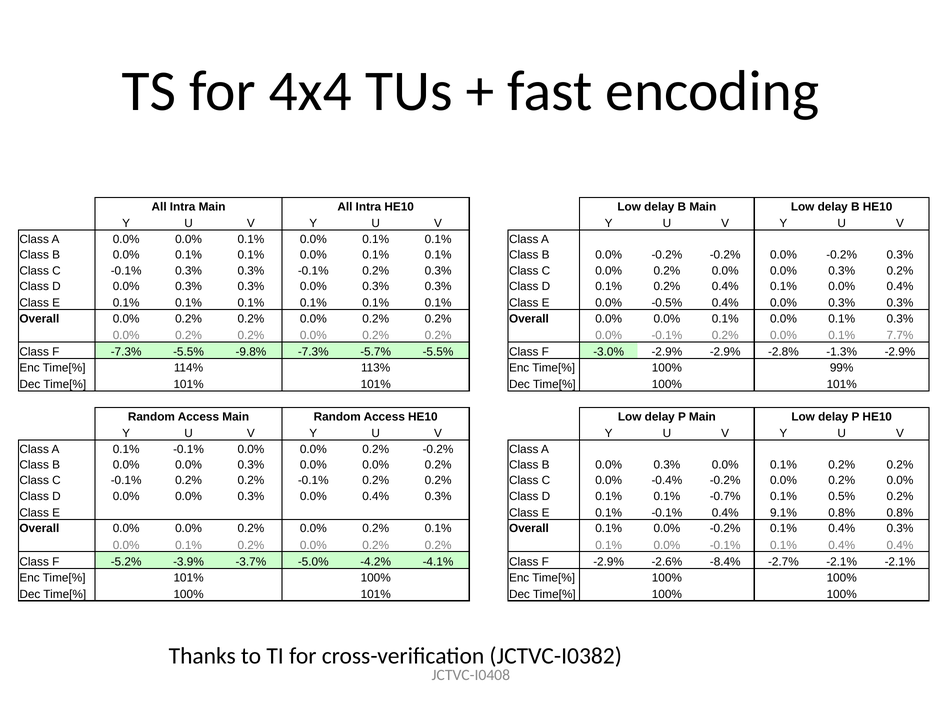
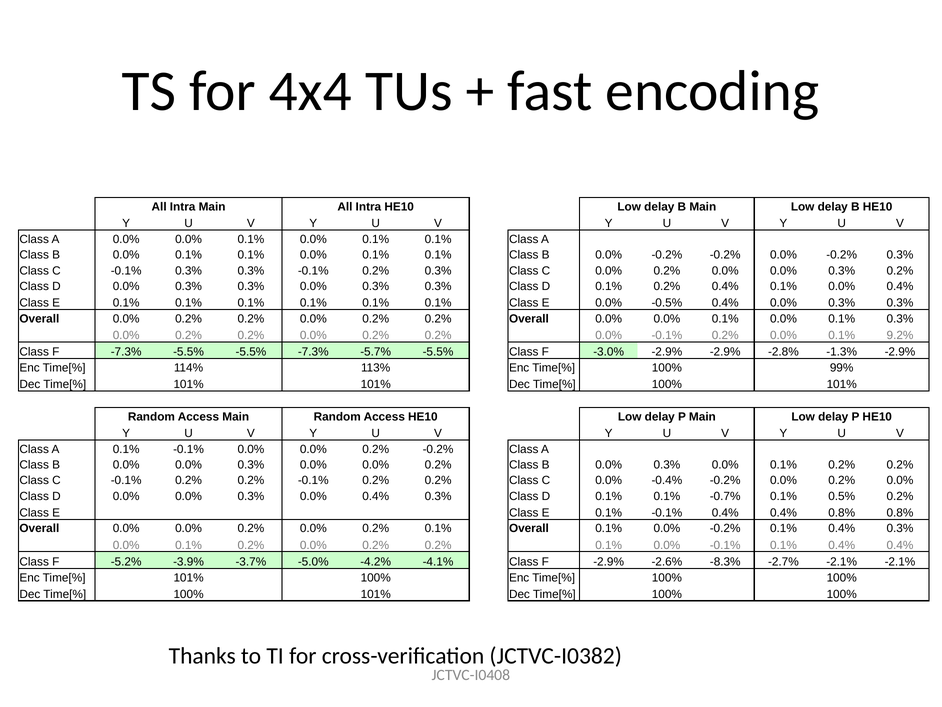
7.7%: 7.7% -> 9.2%
-5.5% -9.8%: -9.8% -> -5.5%
-0.1% 0.4% 9.1%: 9.1% -> 0.4%
-8.4%: -8.4% -> -8.3%
